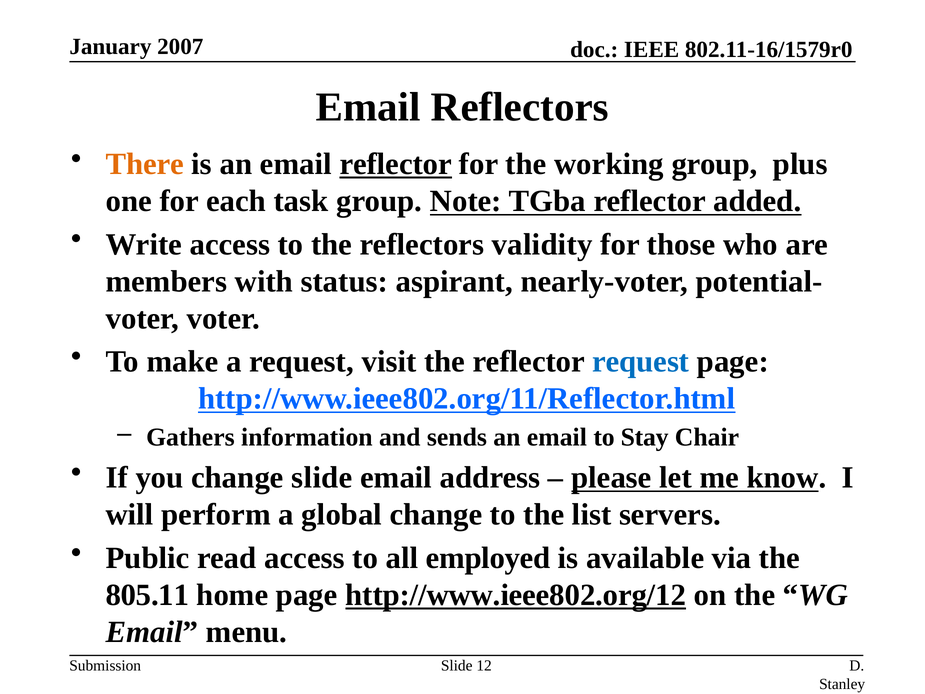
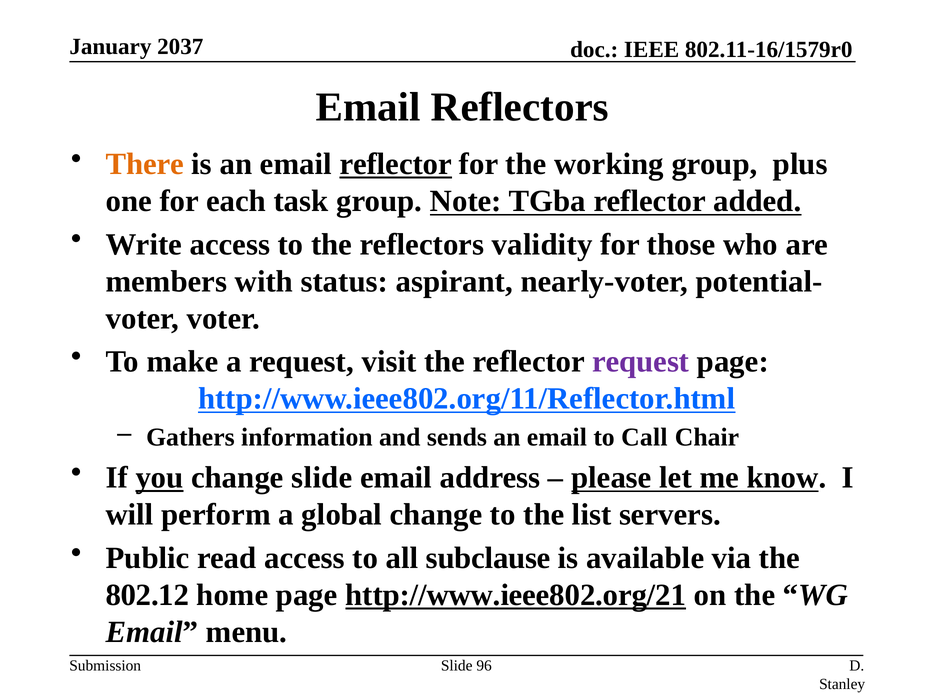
2007: 2007 -> 2037
request at (641, 361) colour: blue -> purple
Stay: Stay -> Call
you underline: none -> present
employed: employed -> subclause
805.11: 805.11 -> 802.12
http://www.ieee802.org/12: http://www.ieee802.org/12 -> http://www.ieee802.org/21
12: 12 -> 96
